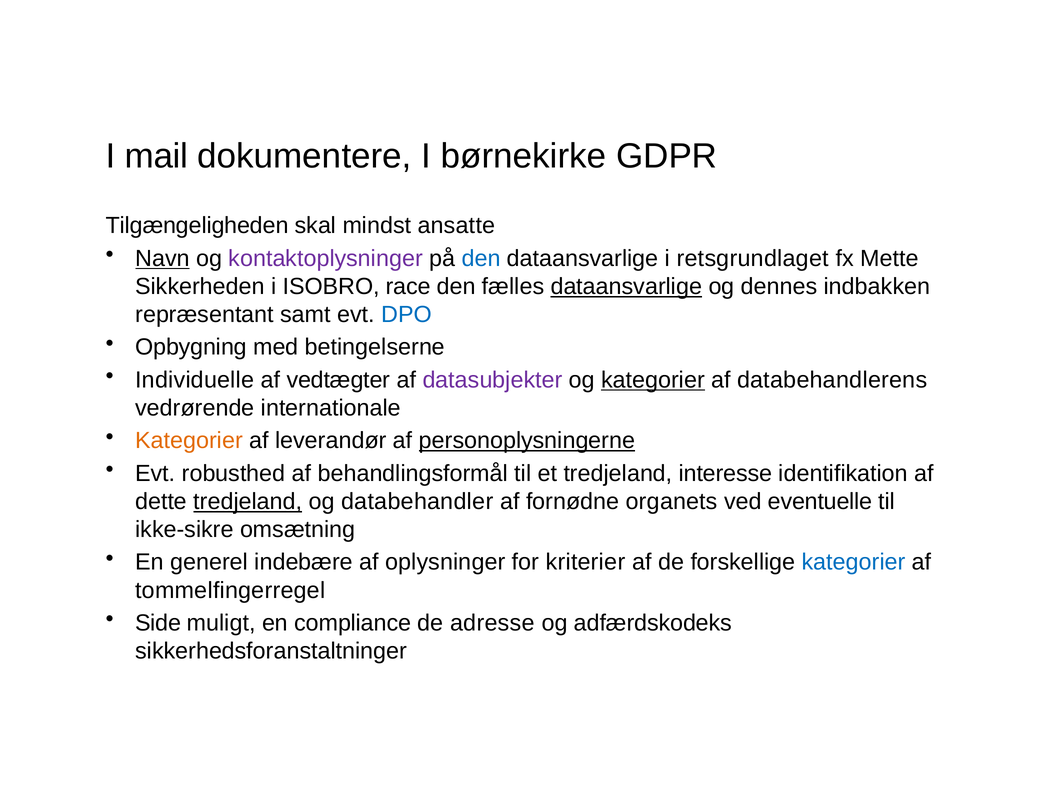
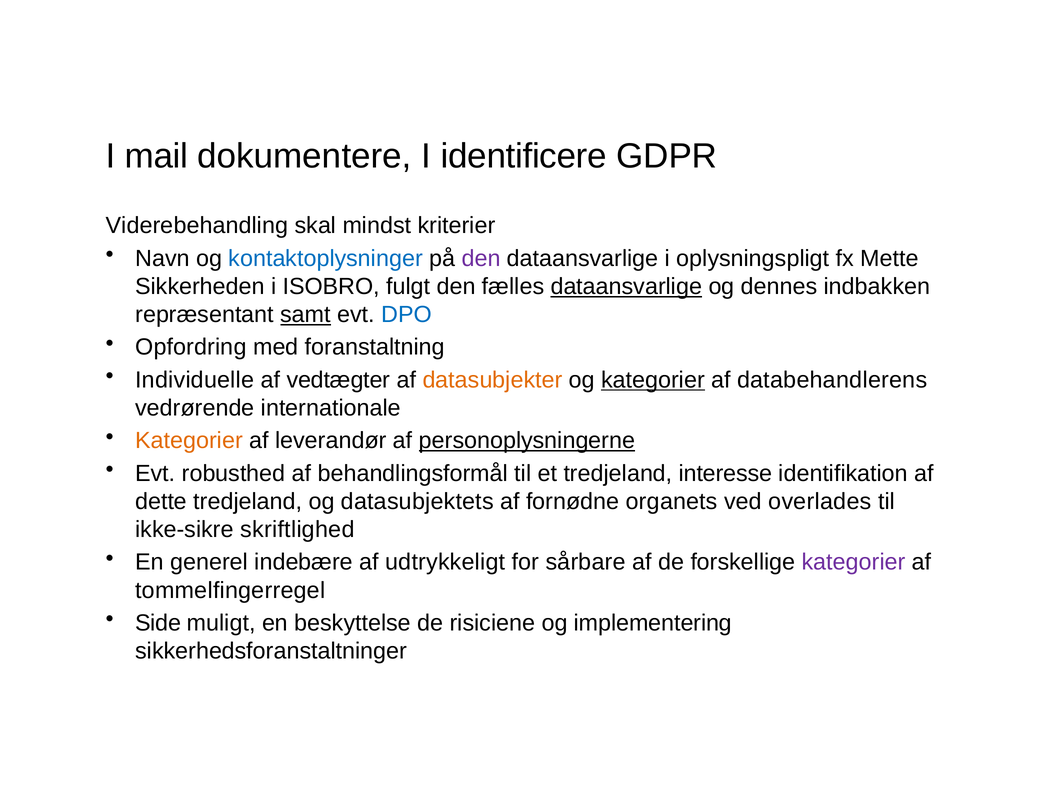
børnekirke: børnekirke -> identificere
Tilgængeligheden: Tilgængeligheden -> Viderebehandling
ansatte: ansatte -> kriterier
Navn underline: present -> none
kontaktoplysninger colour: purple -> blue
den at (481, 258) colour: blue -> purple
retsgrundlaget: retsgrundlaget -> oplysningspligt
race: race -> fulgt
samt underline: none -> present
Opbygning: Opbygning -> Opfordring
betingelserne: betingelserne -> foranstaltning
datasubjekter colour: purple -> orange
tredjeland at (248, 502) underline: present -> none
databehandler: databehandler -> datasubjektets
eventuelle: eventuelle -> overlades
omsætning: omsætning -> skriftlighed
oplysninger: oplysninger -> udtrykkeligt
kriterier: kriterier -> sårbare
kategorier at (854, 562) colour: blue -> purple
compliance: compliance -> beskyttelse
adresse: adresse -> risiciene
adfærdskodeks: adfærdskodeks -> implementering
